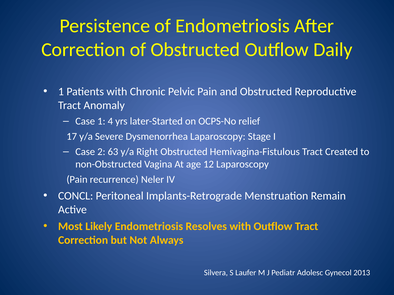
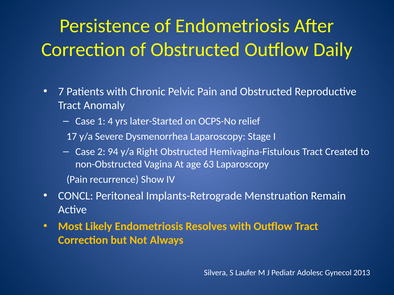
1 at (61, 92): 1 -> 7
63: 63 -> 94
12: 12 -> 63
Neler: Neler -> Show
